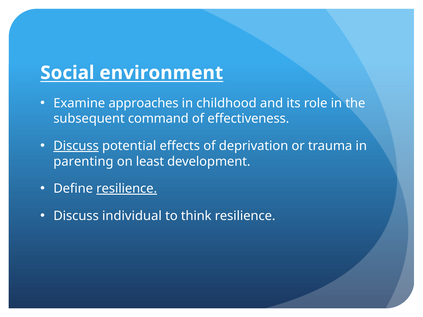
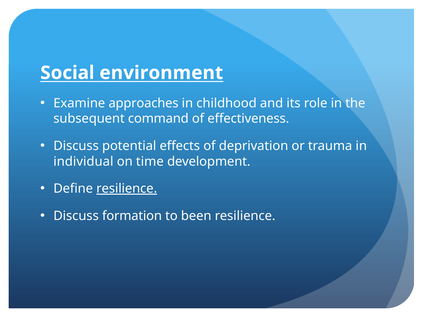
Discuss at (76, 146) underline: present -> none
parenting: parenting -> individual
least: least -> time
individual: individual -> formation
think: think -> been
